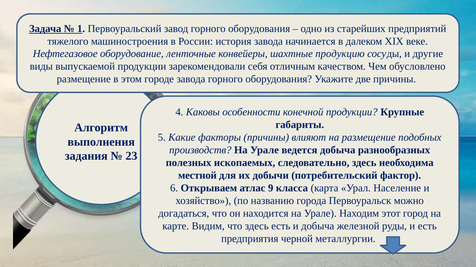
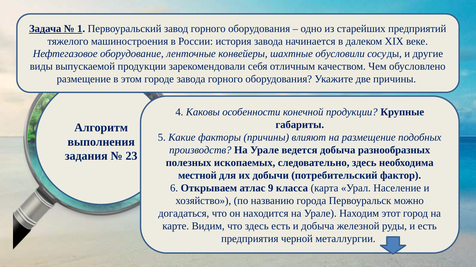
продукцию: продукцию -> обусловили
